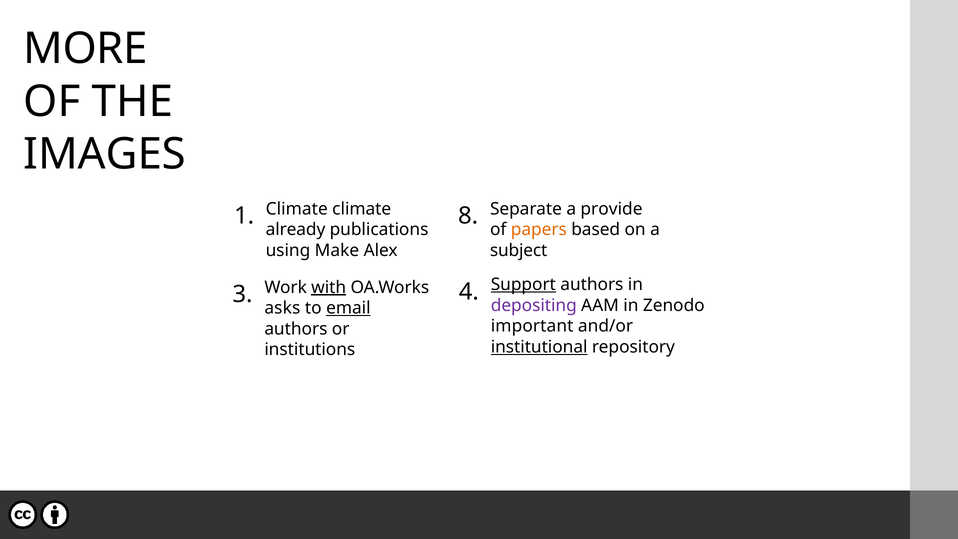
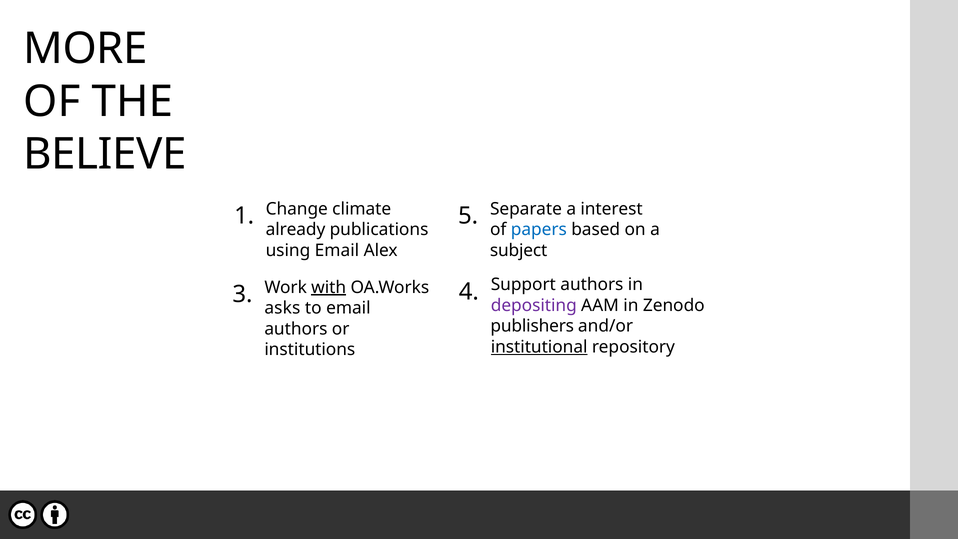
IMAGES: IMAGES -> BELIEVE
Climate at (297, 209): Climate -> Change
8: 8 -> 5
provide: provide -> interest
papers colour: orange -> blue
using Make: Make -> Email
Support underline: present -> none
email at (348, 308) underline: present -> none
important: important -> publishers
